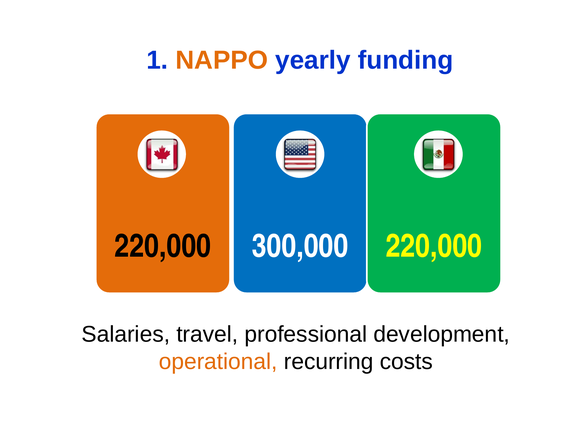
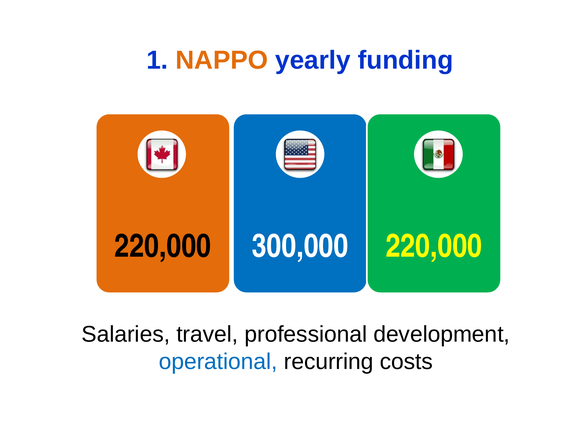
operational colour: orange -> blue
